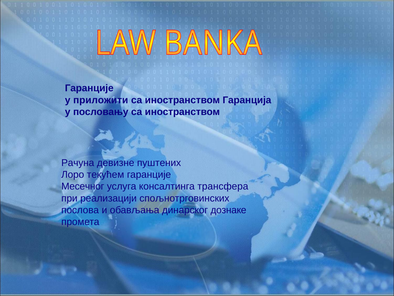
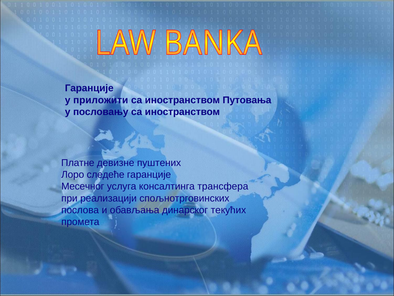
Гаранција: Гаранција -> Путовања
Рачуна: Рачуна -> Платне
текућем: текућем -> следеће
дознаке: дознаке -> текућих
